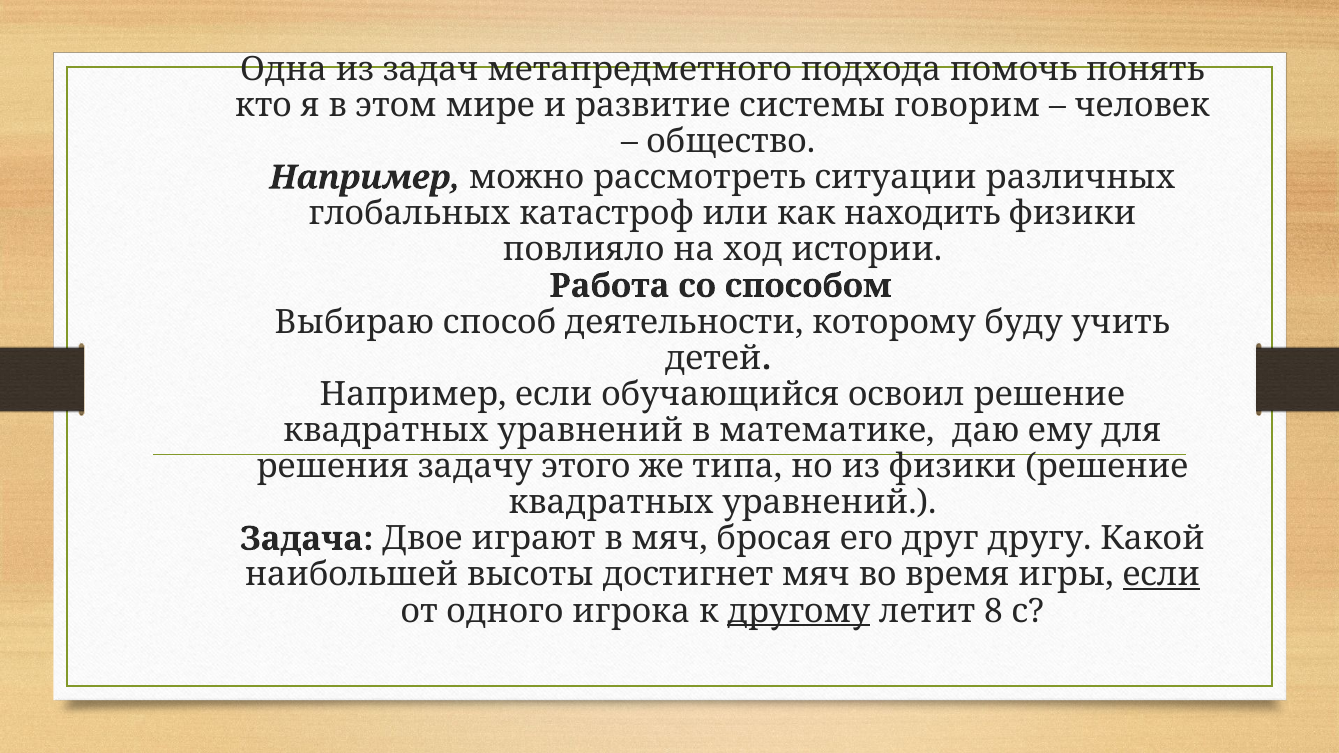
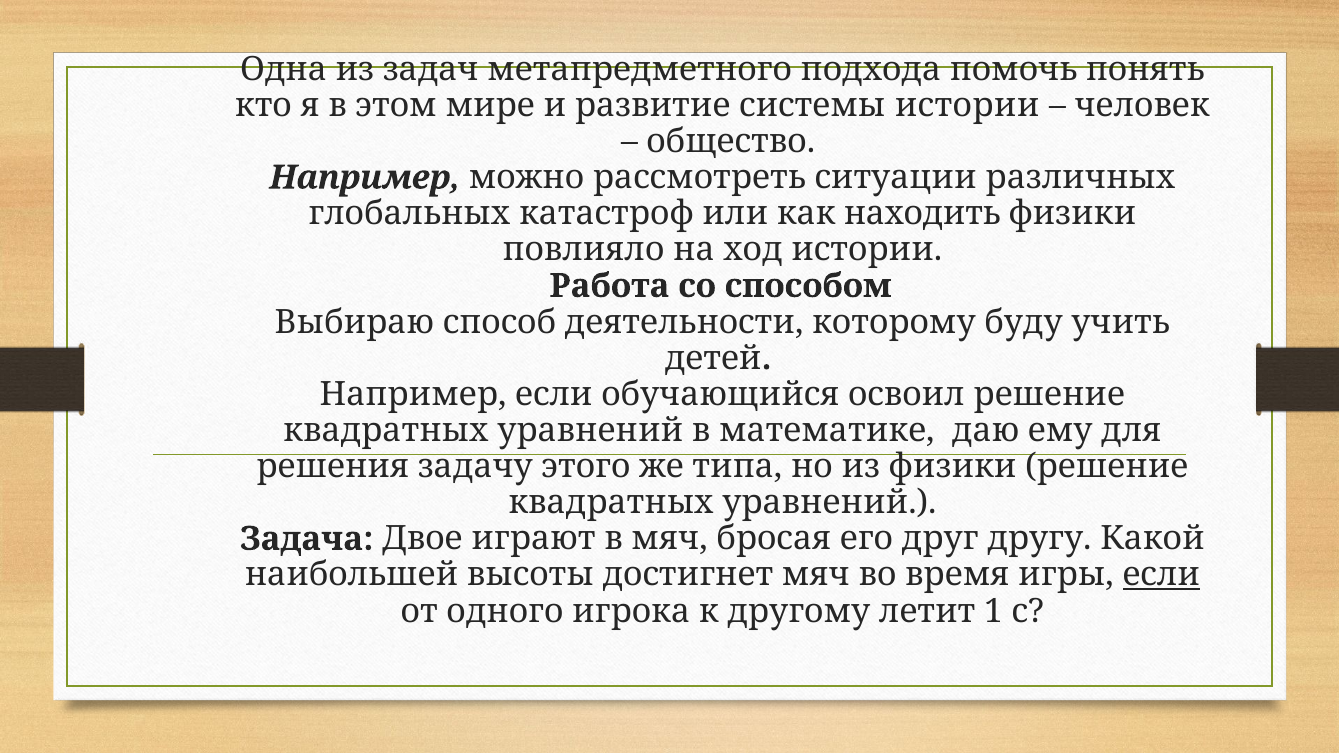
системы говорим: говорим -> истории
другому underline: present -> none
8: 8 -> 1
